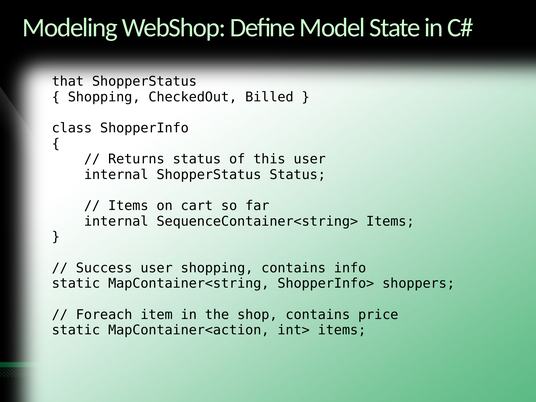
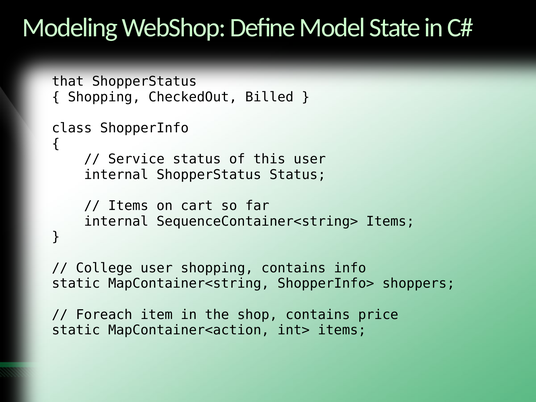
Returns: Returns -> Service
Success: Success -> College
